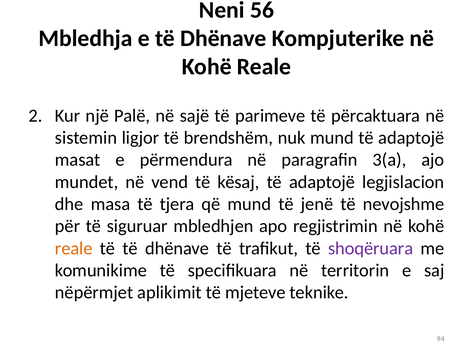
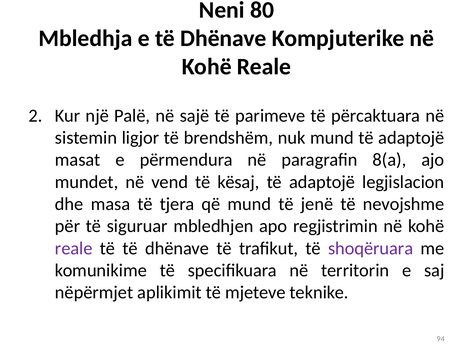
56: 56 -> 80
3(a: 3(a -> 8(a
reale at (74, 248) colour: orange -> purple
